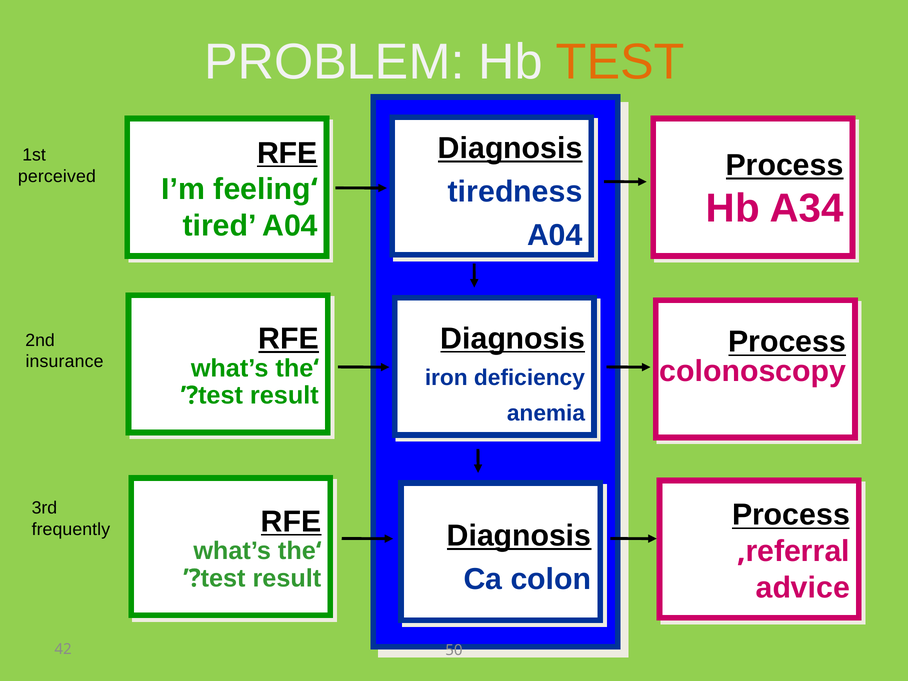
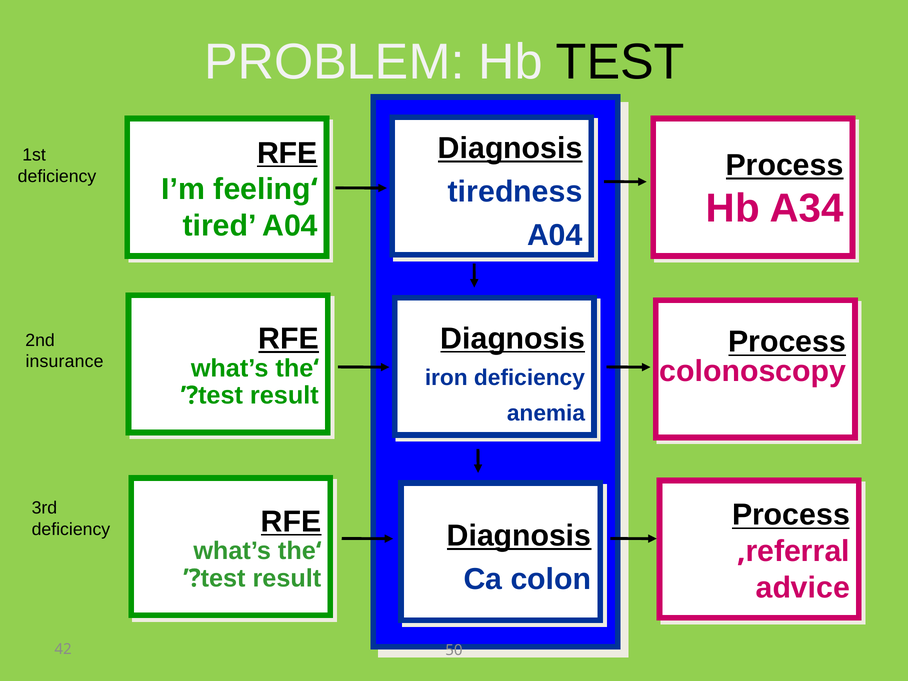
TEST at (620, 62) colour: orange -> black
perceived at (57, 176): perceived -> deficiency
frequently at (71, 529): frequently -> deficiency
